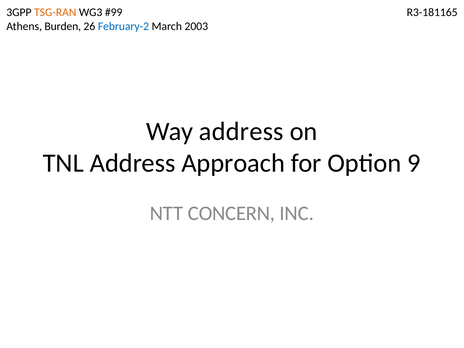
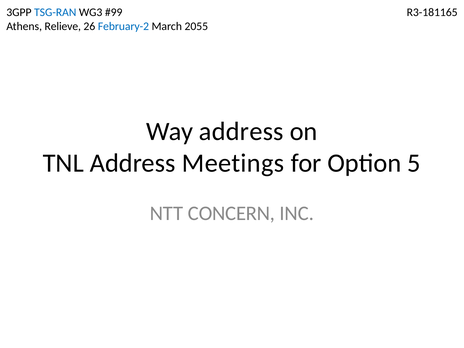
TSG-RAN colour: orange -> blue
Burden: Burden -> Relieve
2003: 2003 -> 2055
Approach: Approach -> Meetings
9: 9 -> 5
